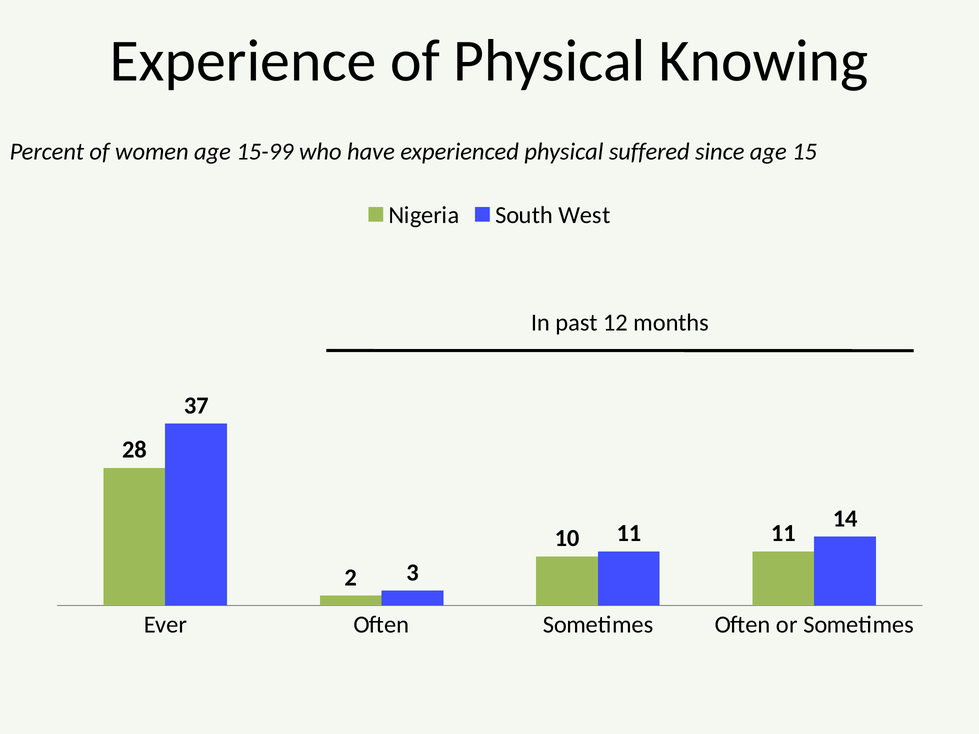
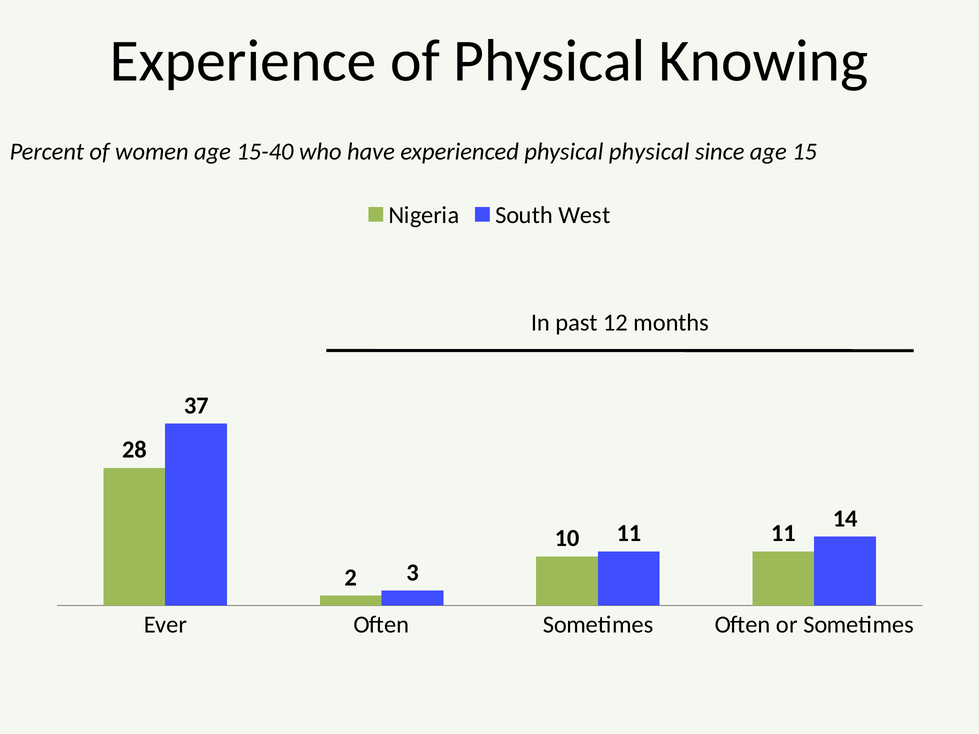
15-99: 15-99 -> 15-40
physical suffered: suffered -> physical
